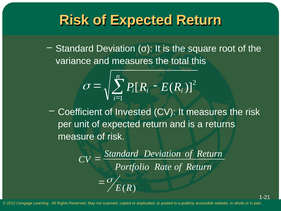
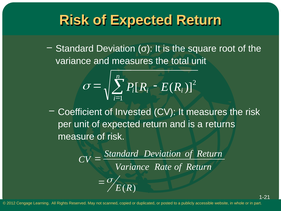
total this: this -> unit
Portfolio at (132, 167): Portfolio -> Variance
